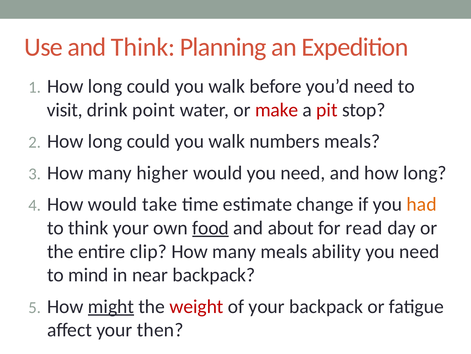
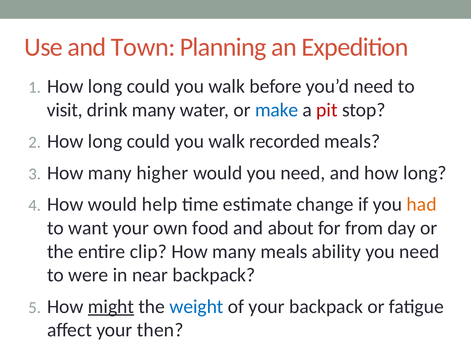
and Think: Think -> Town
drink point: point -> many
make colour: red -> blue
numbers: numbers -> recorded
take: take -> help
to think: think -> want
food underline: present -> none
read: read -> from
mind: mind -> were
weight colour: red -> blue
